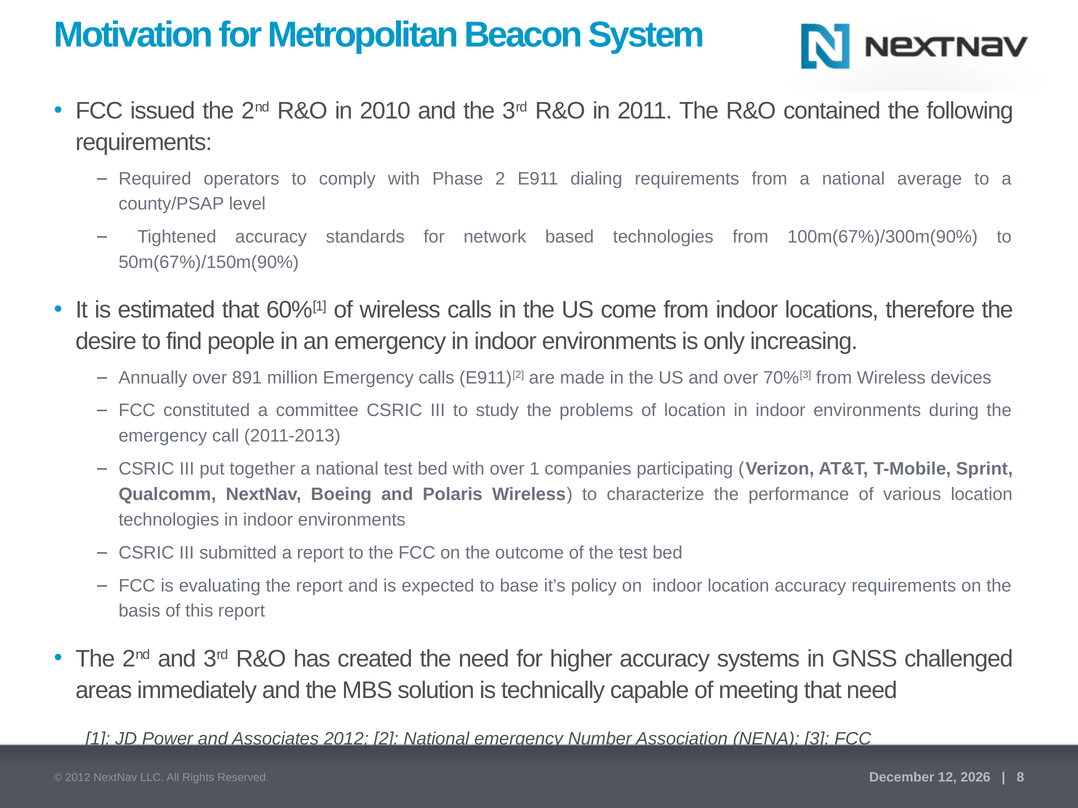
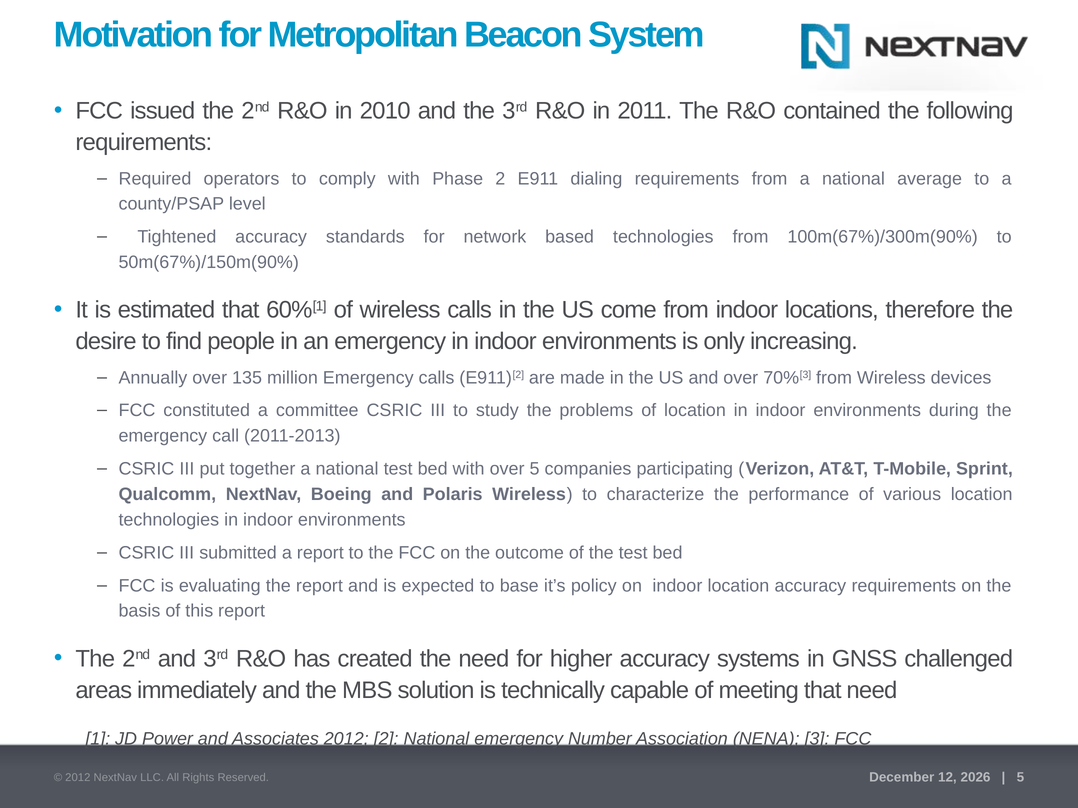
891: 891 -> 135
over 1: 1 -> 5
8 at (1020, 778): 8 -> 5
